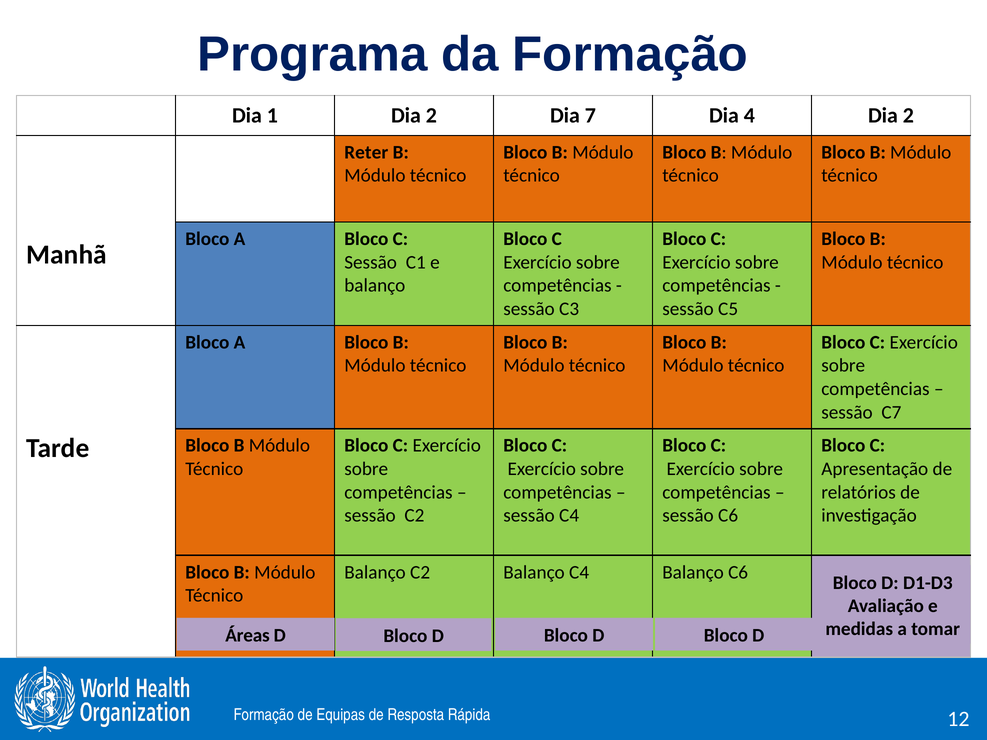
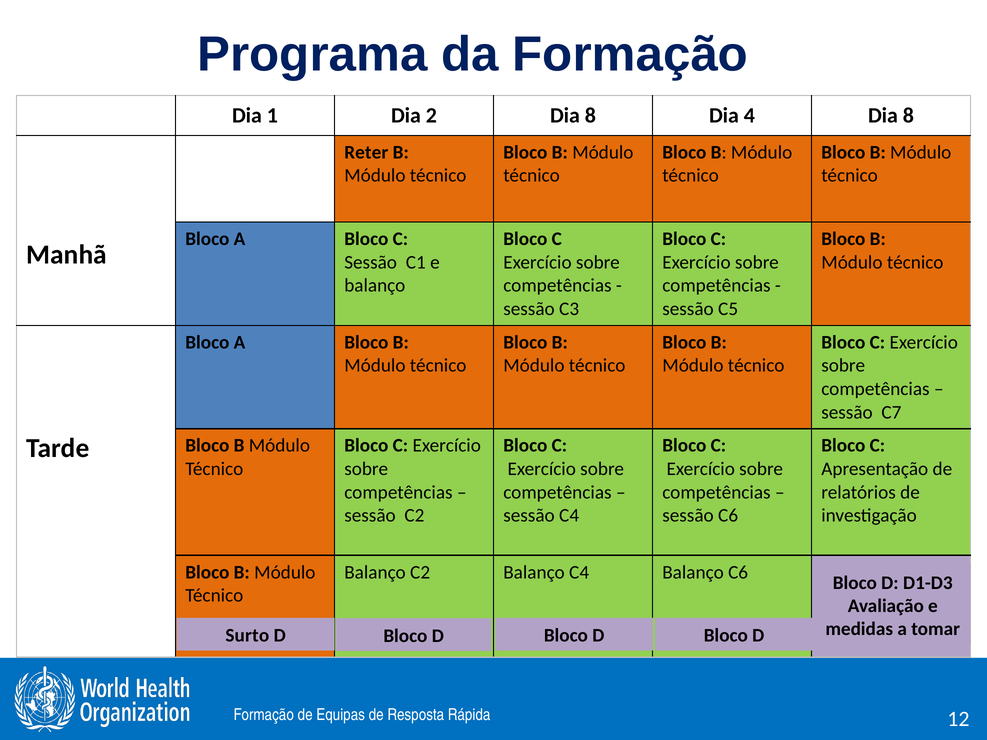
2 Dia 7: 7 -> 8
4 Dia 2: 2 -> 8
Áreas: Áreas -> Surto
